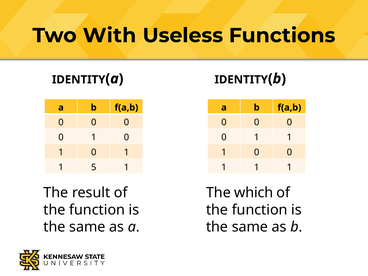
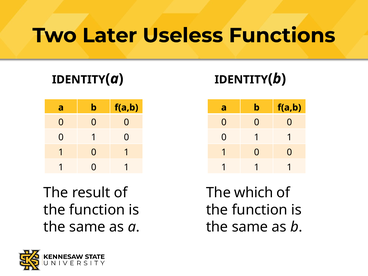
With: With -> Later
5 at (94, 167): 5 -> 0
